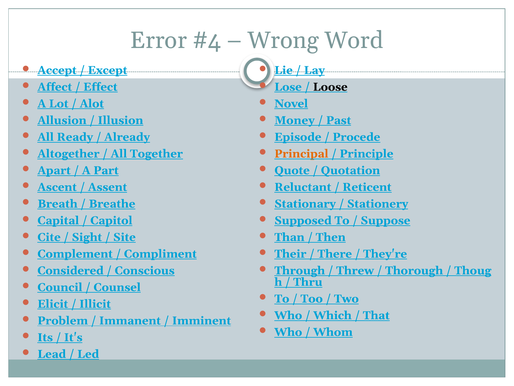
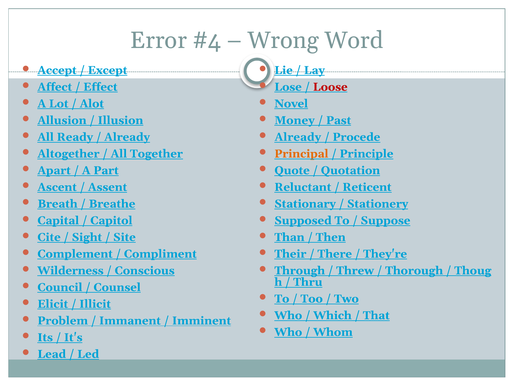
Loose colour: black -> red
Episode at (298, 137): Episode -> Already
Considered: Considered -> Wilderness
